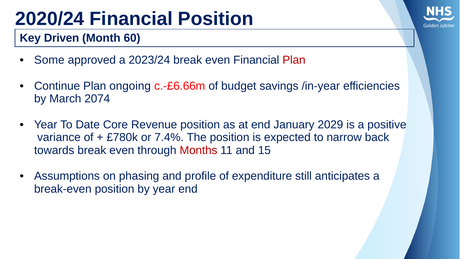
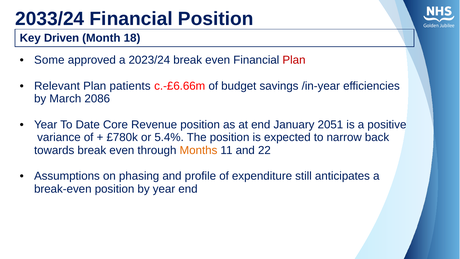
2020/24: 2020/24 -> 2033/24
60: 60 -> 18
Continue: Continue -> Relevant
ongoing: ongoing -> patients
2074: 2074 -> 2086
2029: 2029 -> 2051
7.4%: 7.4% -> 5.4%
Months colour: red -> orange
15: 15 -> 22
